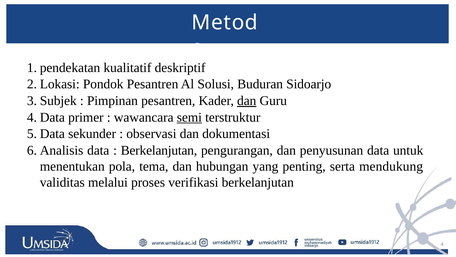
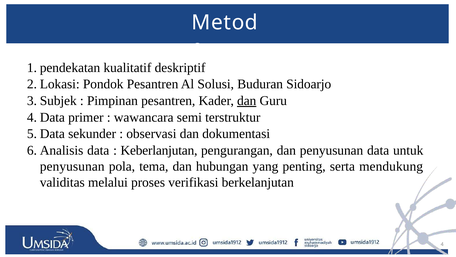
semi underline: present -> none
Berkelanjutan at (159, 150): Berkelanjutan -> Keberlanjutan
menentukan at (72, 166): menentukan -> penyusunan
